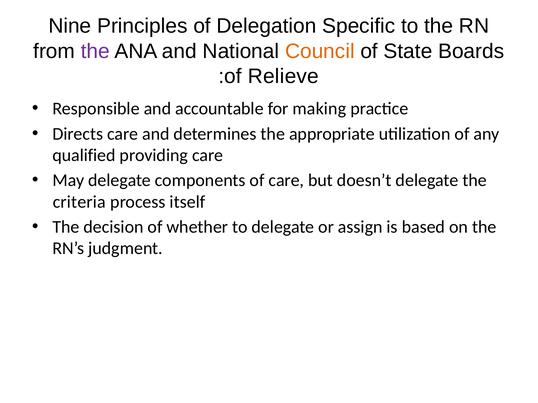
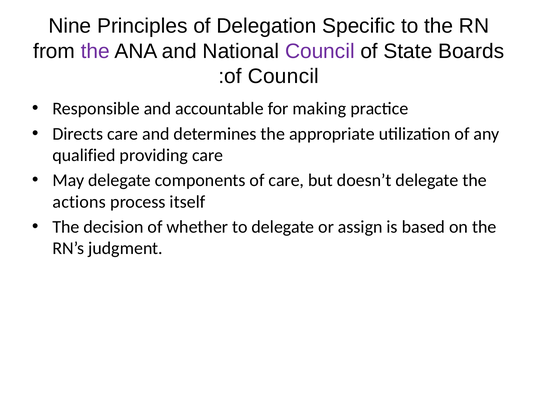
Council at (320, 51) colour: orange -> purple
of Relieve: Relieve -> Council
criteria: criteria -> actions
